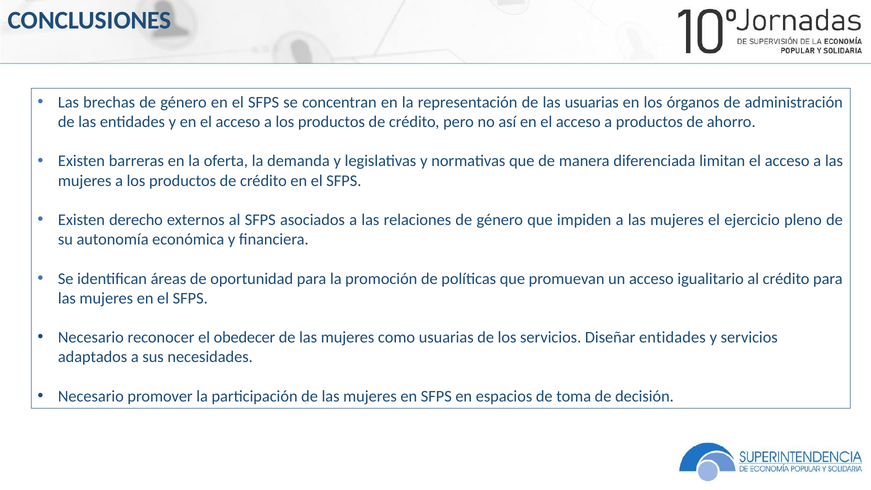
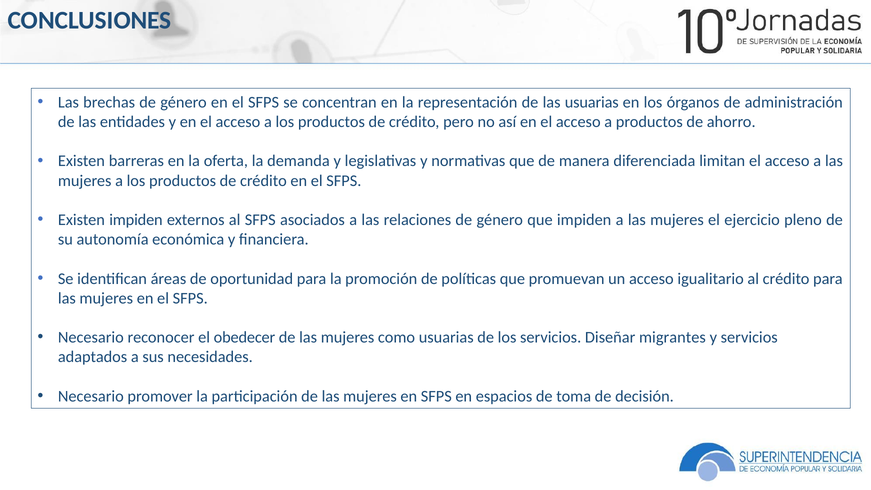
Existen derecho: derecho -> impiden
Diseñar entidades: entidades -> migrantes
